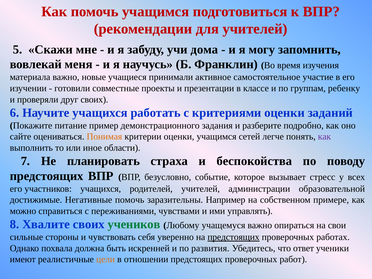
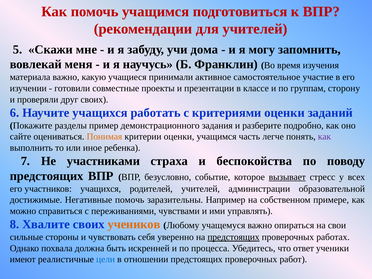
новые: новые -> какую
ребенку: ребенку -> сторону
питание: питание -> разделы
сетей: сетей -> часть
области: области -> ребенка
планировать: планировать -> участниками
вызывает underline: none -> present
учеников colour: green -> orange
развития: развития -> процесса
цели colour: orange -> blue
